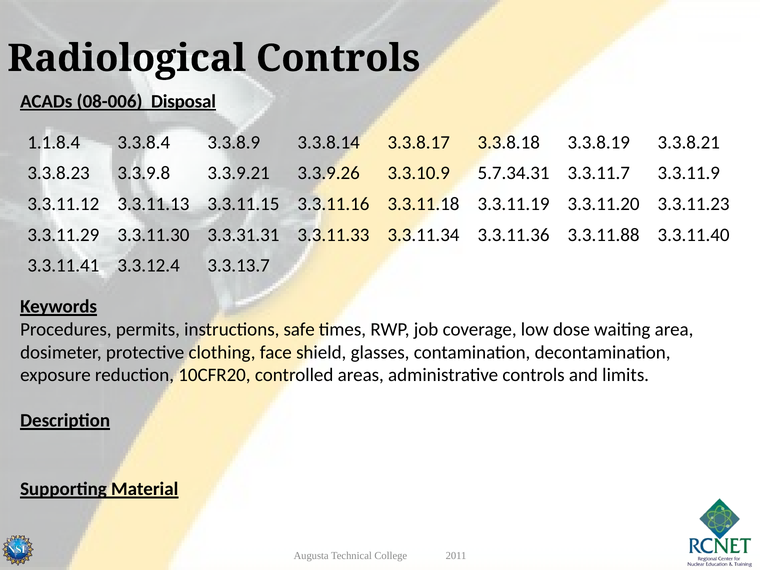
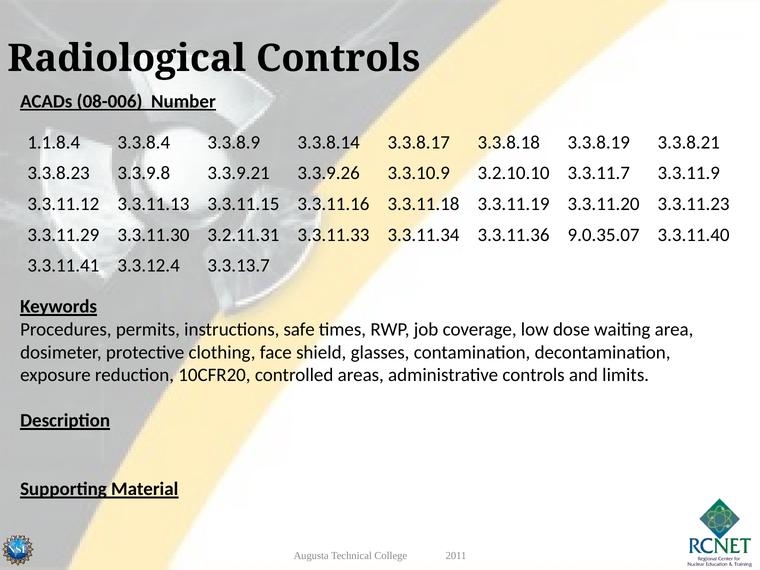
Disposal: Disposal -> Number
5.7.34.31: 5.7.34.31 -> 3.2.10.10
3.3.31.31: 3.3.31.31 -> 3.2.11.31
3.3.11.88: 3.3.11.88 -> 9.0.35.07
